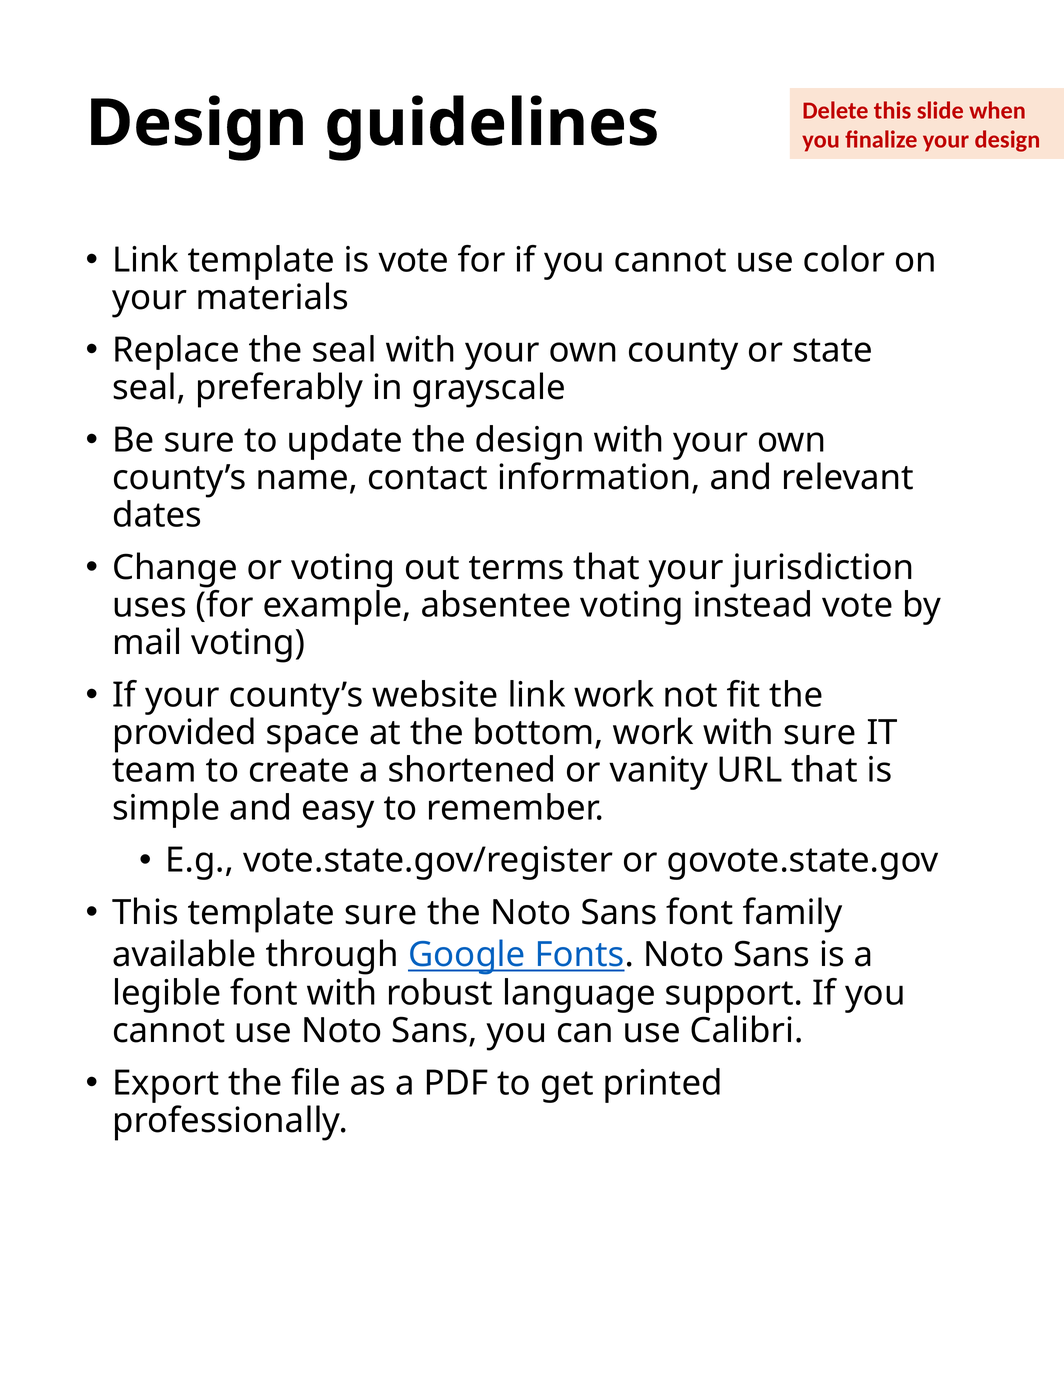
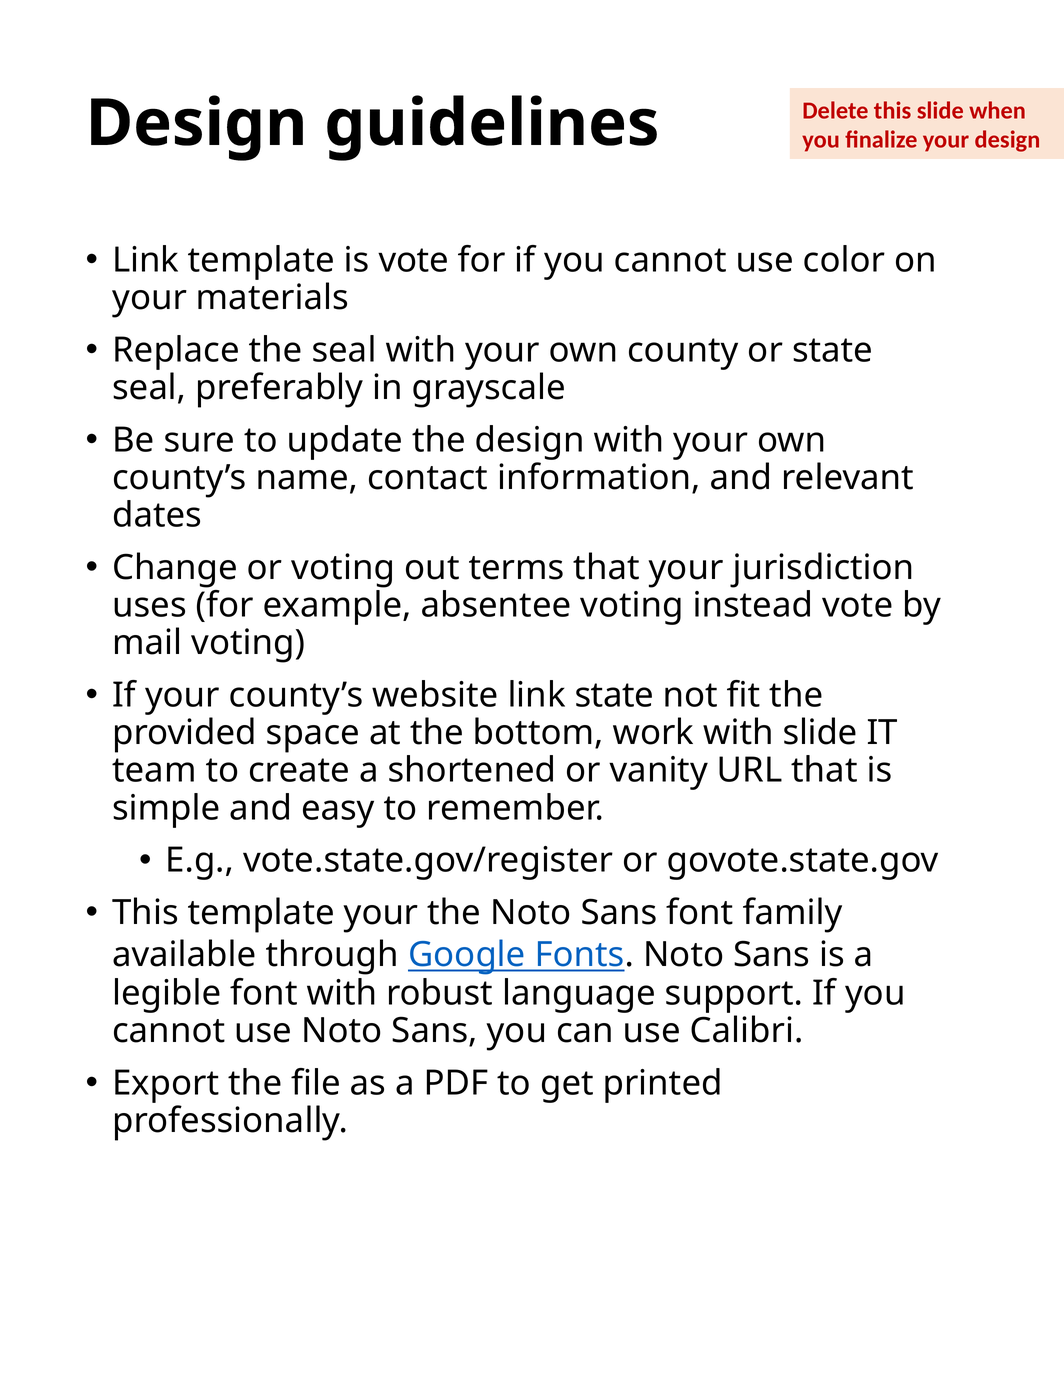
link work: work -> state
with sure: sure -> slide
template sure: sure -> your
